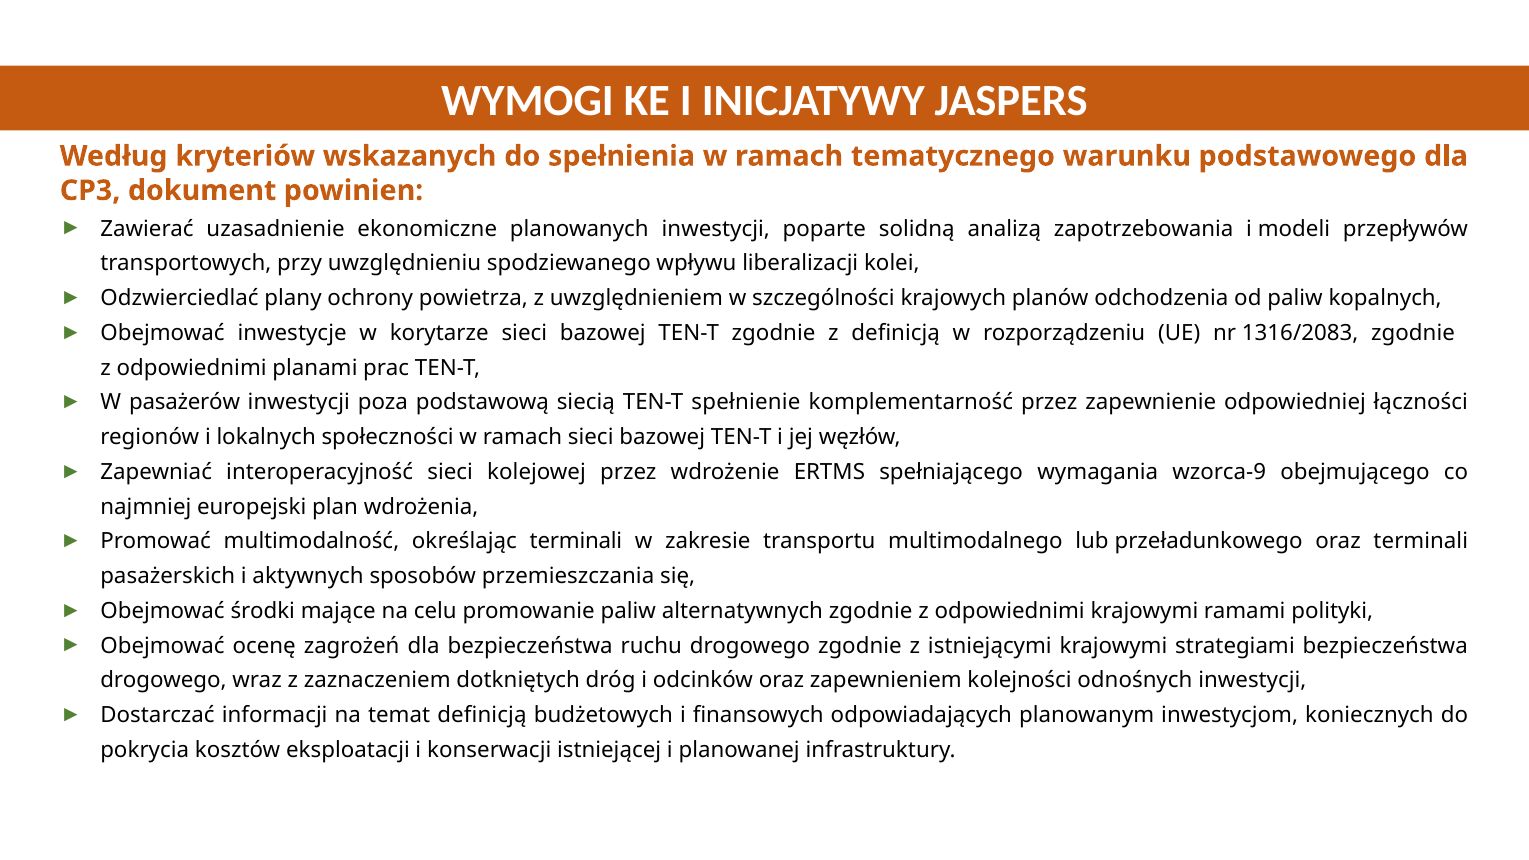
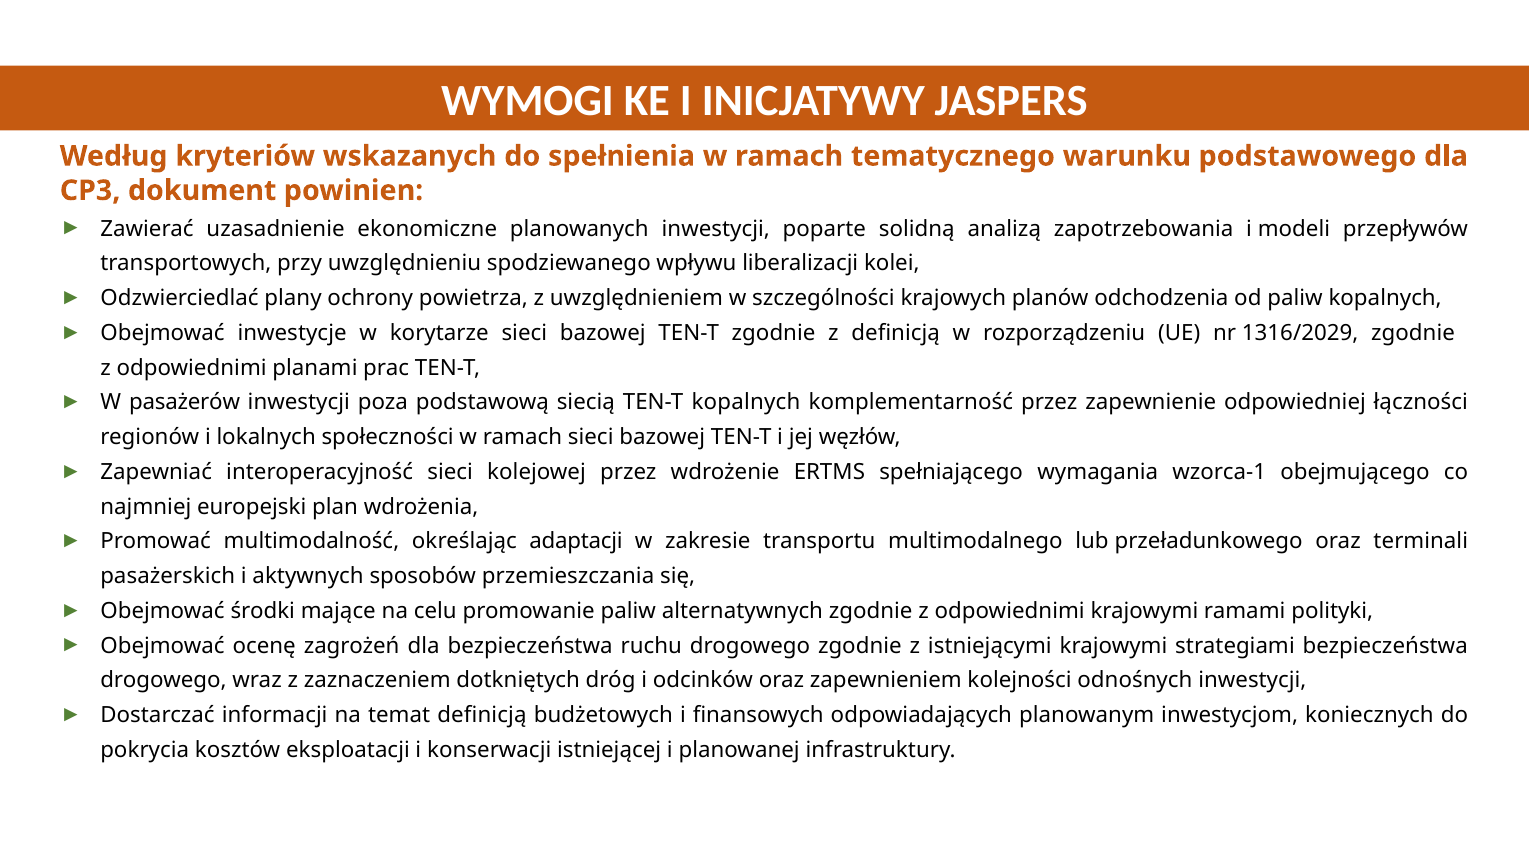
1316/2083: 1316/2083 -> 1316/2029
TEN-T spełnienie: spełnienie -> kopalnych
wzorca-9: wzorca-9 -> wzorca-1
określając terminali: terminali -> adaptacji
